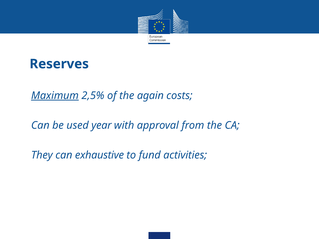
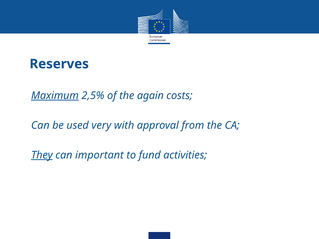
year: year -> very
They underline: none -> present
exhaustive: exhaustive -> important
